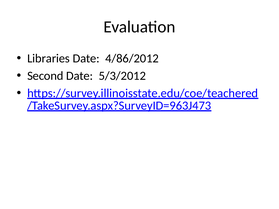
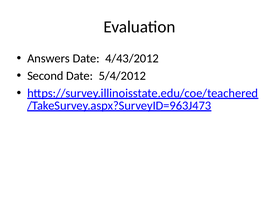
Libraries: Libraries -> Answers
4/86/2012: 4/86/2012 -> 4/43/2012
5/3/2012: 5/3/2012 -> 5/4/2012
